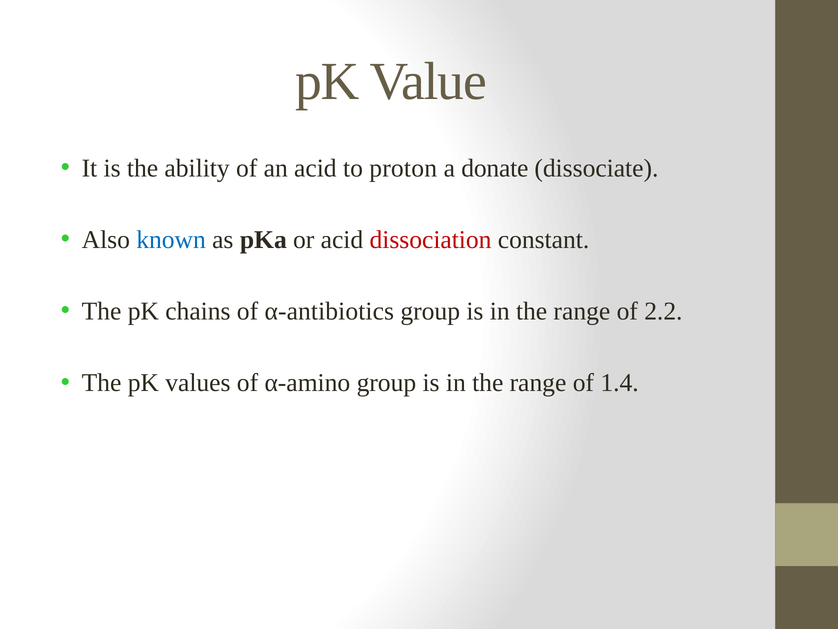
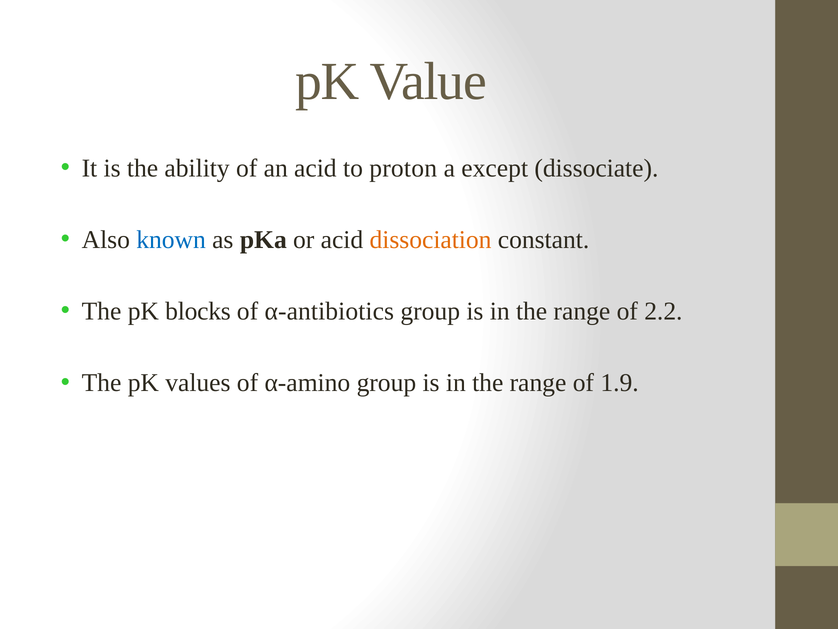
donate: donate -> except
dissociation colour: red -> orange
chains: chains -> blocks
1.4: 1.4 -> 1.9
